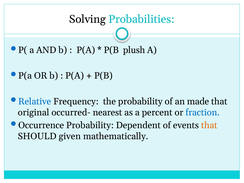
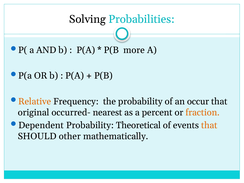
plush: plush -> more
Relative colour: blue -> orange
made: made -> occur
fraction colour: blue -> orange
Occurrence: Occurrence -> Dependent
Dependent: Dependent -> Theoretical
given: given -> other
